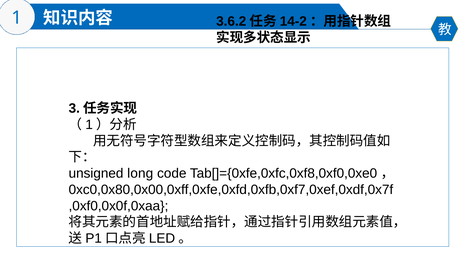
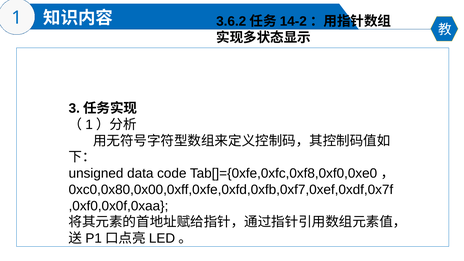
long: long -> data
